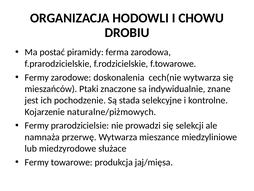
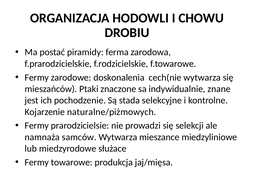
przerwę: przerwę -> samców
